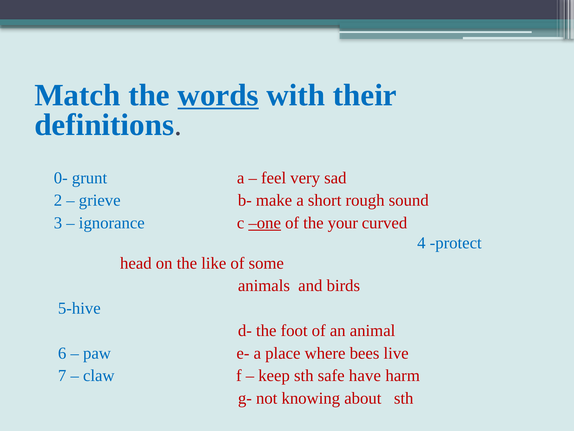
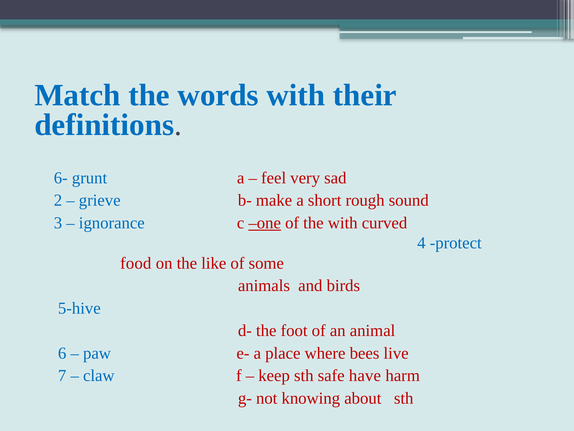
words underline: present -> none
0-: 0- -> 6-
the your: your -> with
head: head -> food
